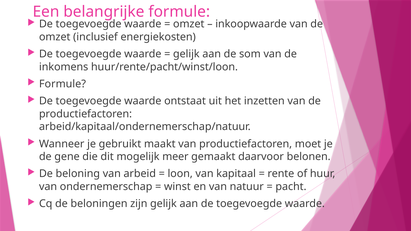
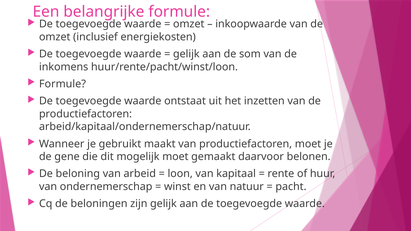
mogelijk meer: meer -> moet
